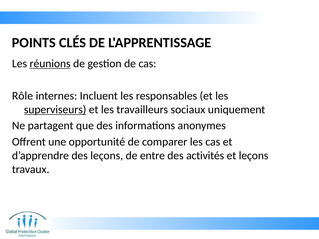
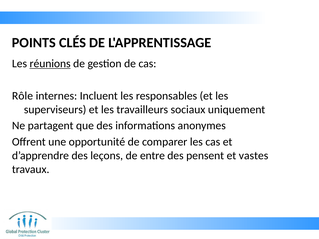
superviseurs underline: present -> none
activités: activités -> pensent
et leçons: leçons -> vastes
